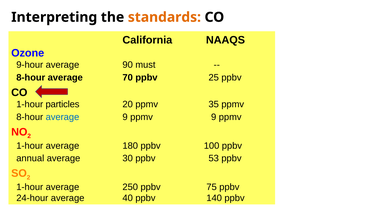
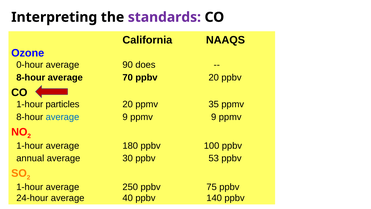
standards colour: orange -> purple
9-hour: 9-hour -> 0-hour
must: must -> does
ppbv 25: 25 -> 20
